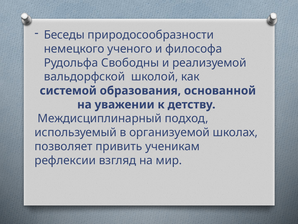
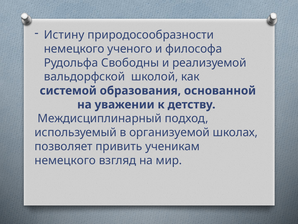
Беседы: Беседы -> Истину
рефлексии at (65, 160): рефлексии -> немецкого
